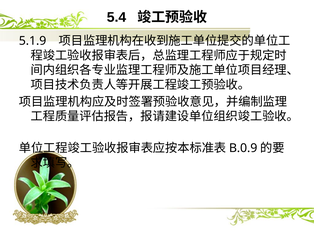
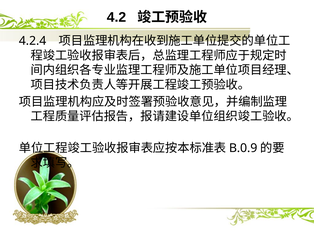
5.4: 5.4 -> 4.2
5.1.9: 5.1.9 -> 4.2.4
